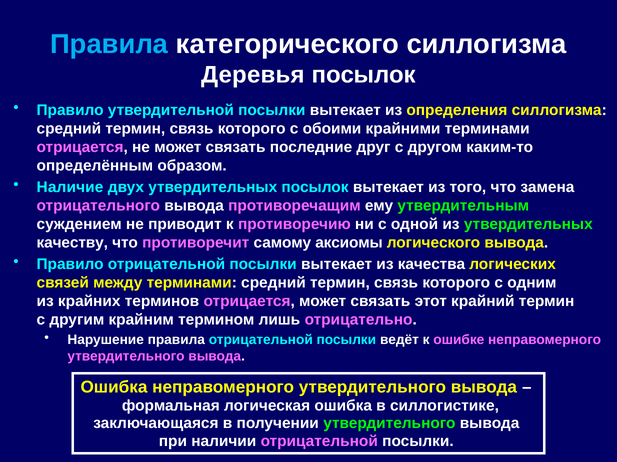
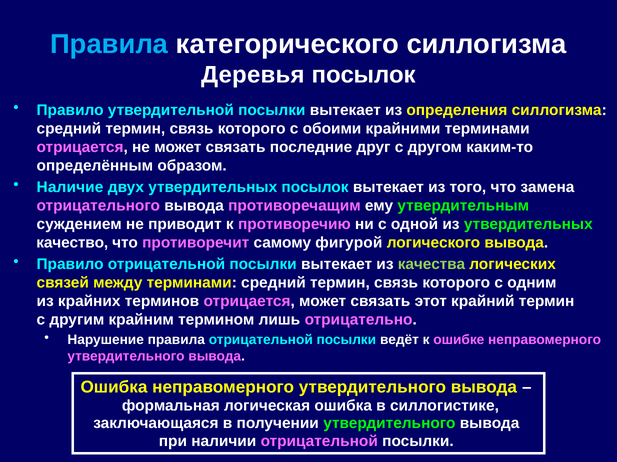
качеству: качеству -> качество
аксиомы: аксиомы -> фигурой
качества colour: white -> light green
